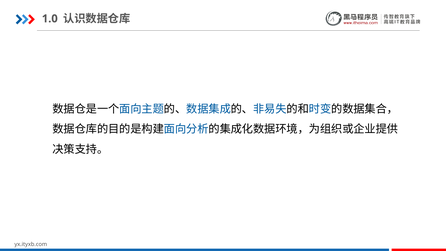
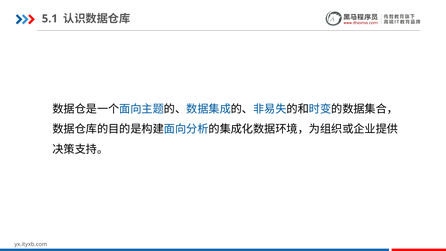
1.0: 1.0 -> 5.1
